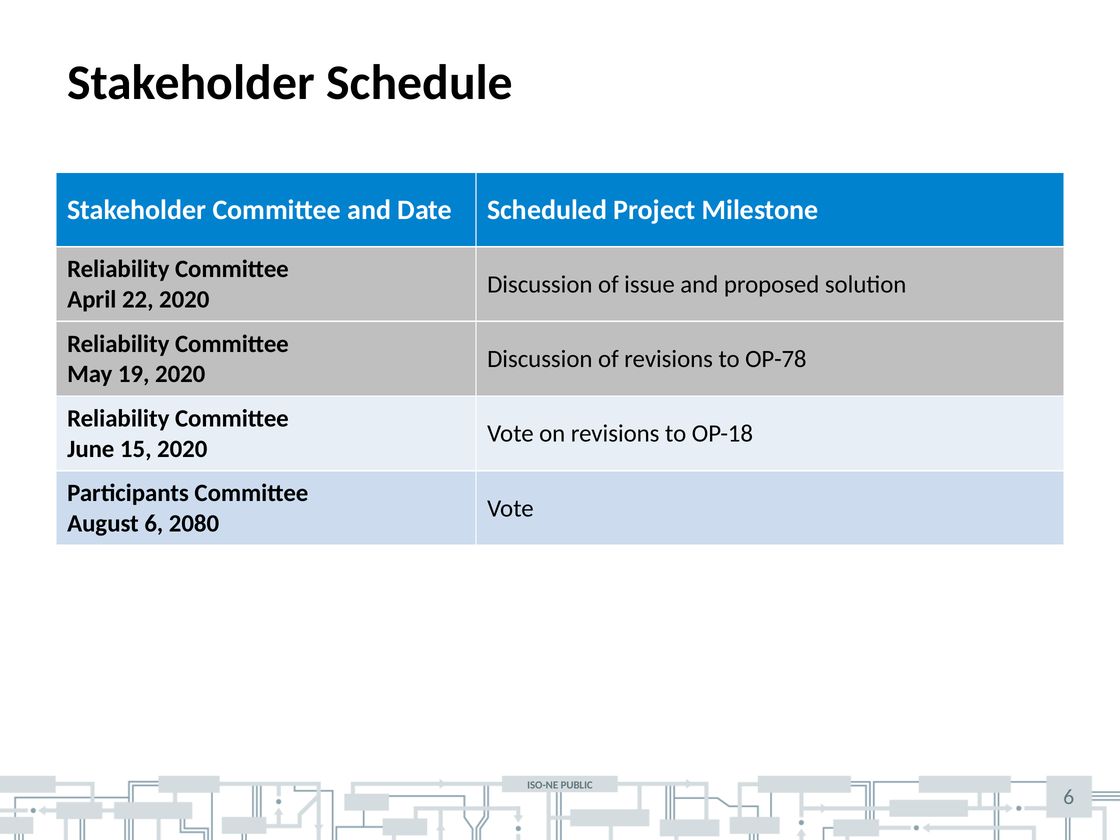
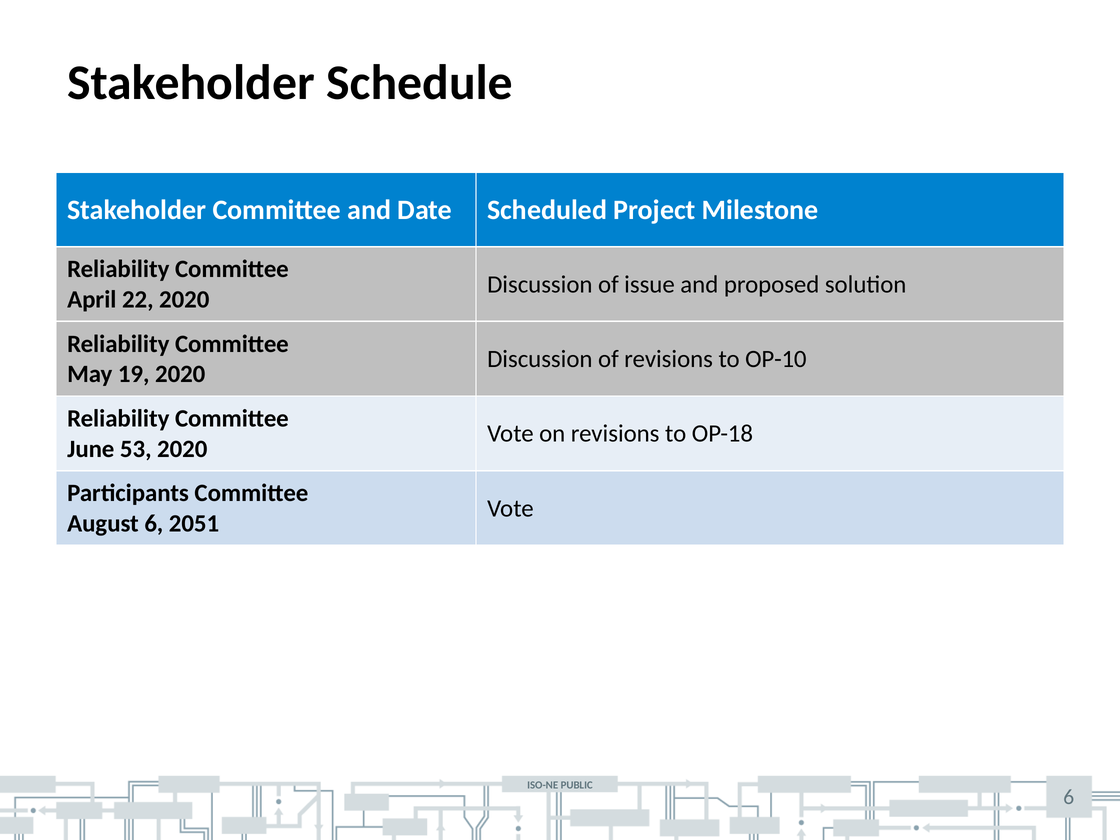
OP-78: OP-78 -> OP-10
15: 15 -> 53
2080: 2080 -> 2051
